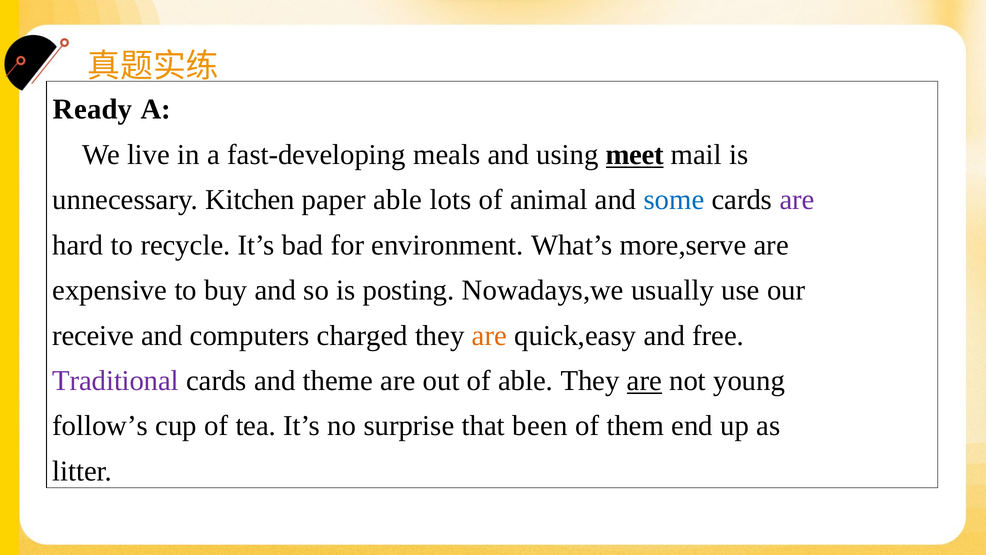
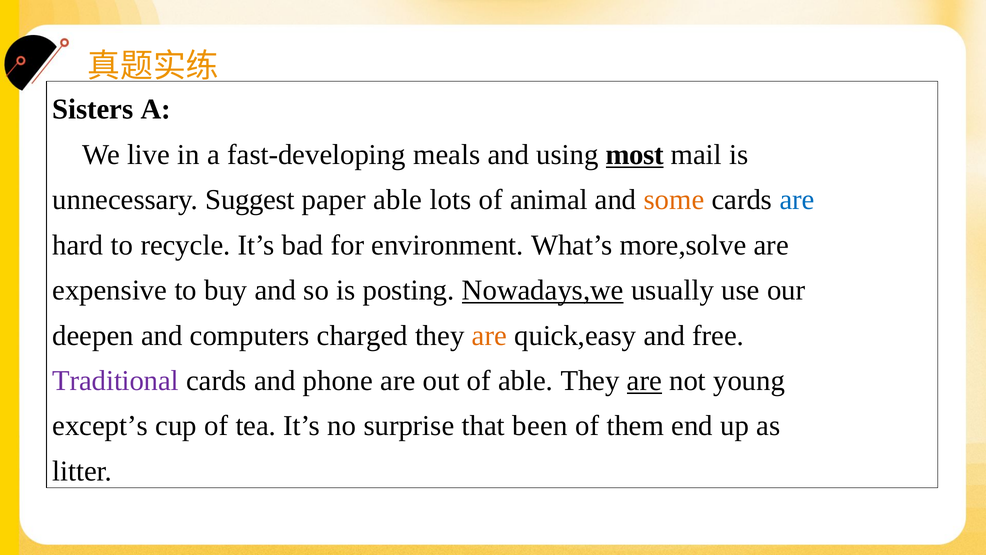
Ready: Ready -> Sisters
meet: meet -> most
Kitchen: Kitchen -> Suggest
some colour: blue -> orange
are at (797, 200) colour: purple -> blue
more,serve: more,serve -> more,solve
Nowadays,we underline: none -> present
receive: receive -> deepen
theme: theme -> phone
follow’s: follow’s -> except’s
